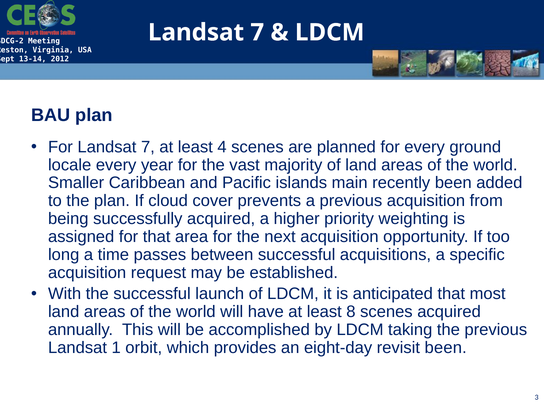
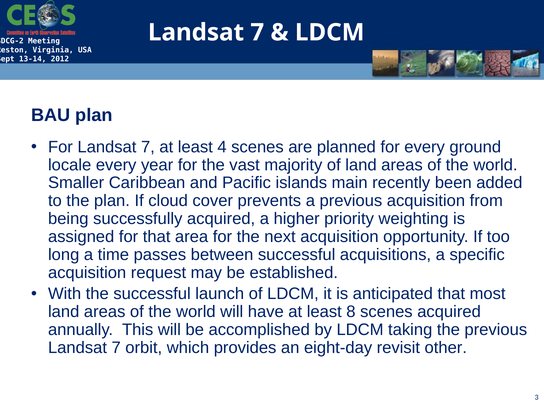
1 at (116, 348): 1 -> 7
revisit been: been -> other
